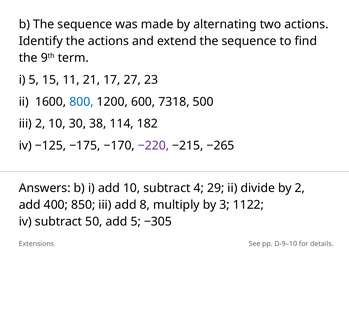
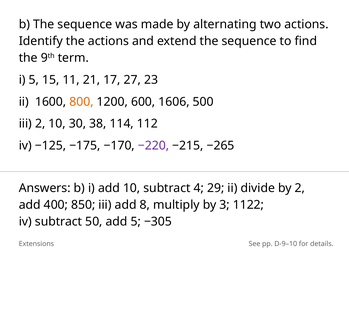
800 colour: blue -> orange
7318: 7318 -> 1606
182: 182 -> 112
